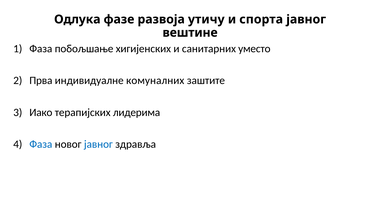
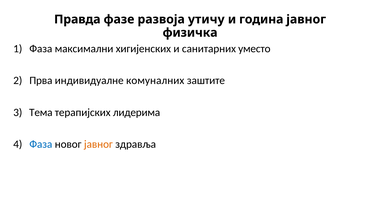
Одлука: Одлука -> Правда
спорта: спорта -> година
вештине: вештине -> физичка
побољшање: побољшање -> максимални
Иако: Иако -> Тема
јавног at (98, 144) colour: blue -> orange
